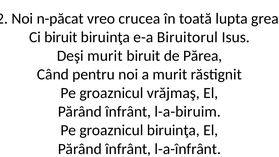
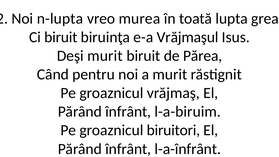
n-păcat: n-păcat -> n-lupta
crucea: crucea -> murea
Biruitorul: Biruitorul -> Vrăjmaşul
groaznicul biruinţa: biruinţa -> biruitori
